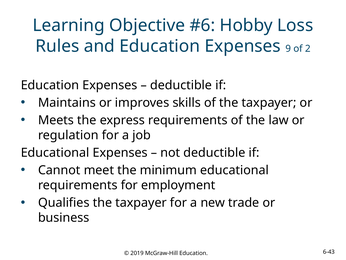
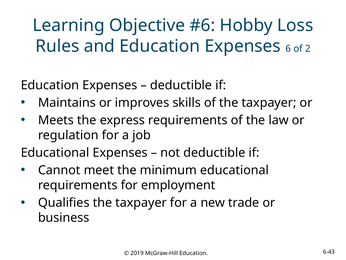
9: 9 -> 6
